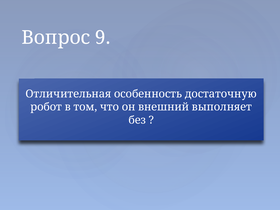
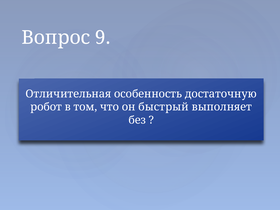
внешний: внешний -> быстрый
